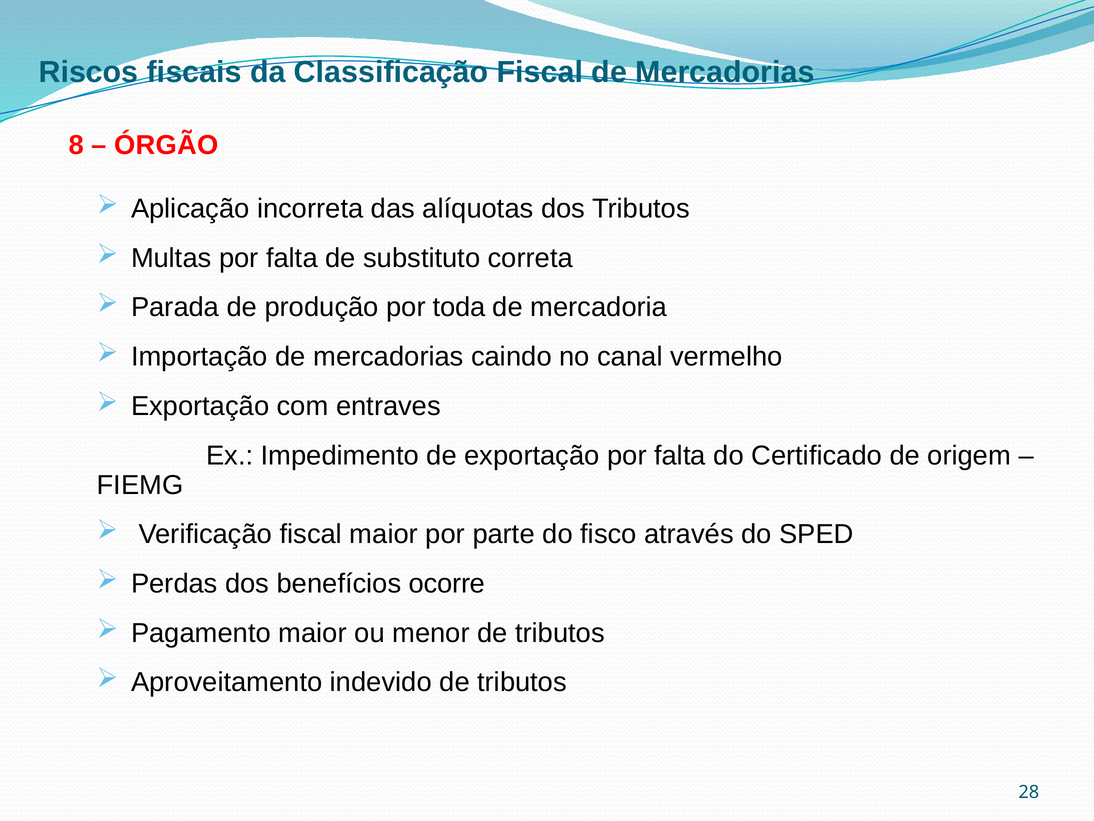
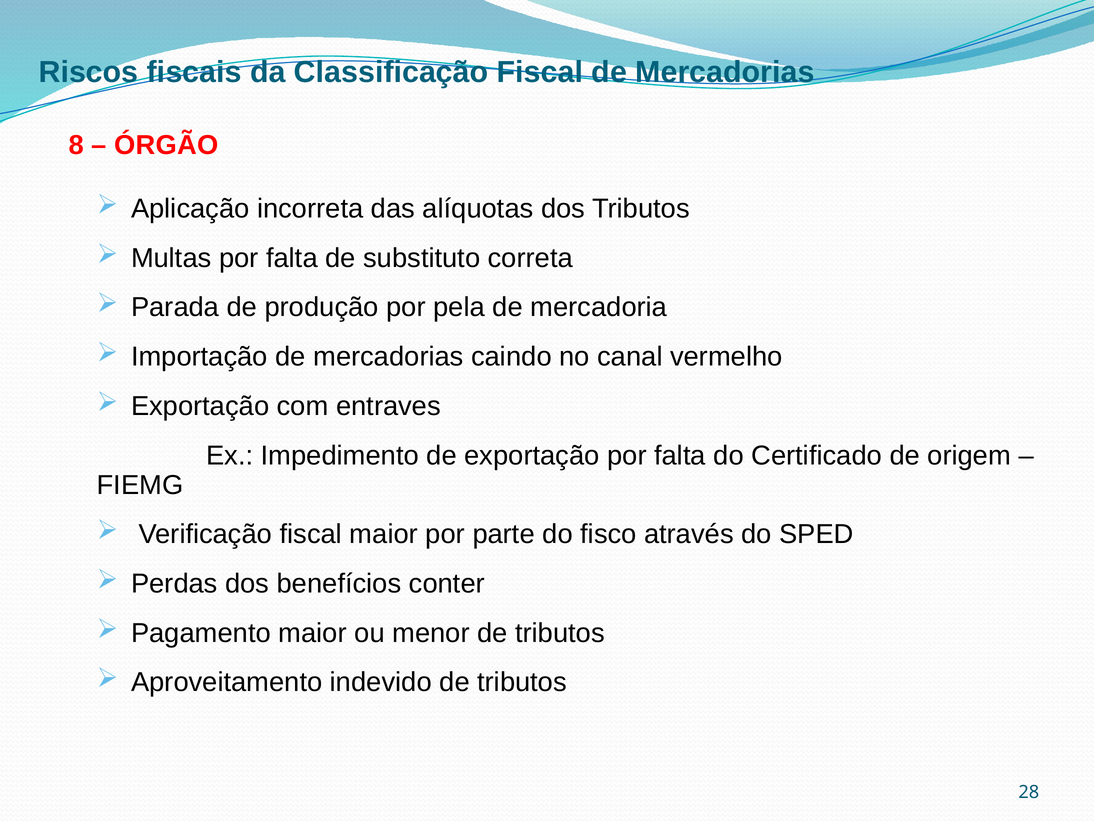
toda: toda -> pela
ocorre: ocorre -> conter
